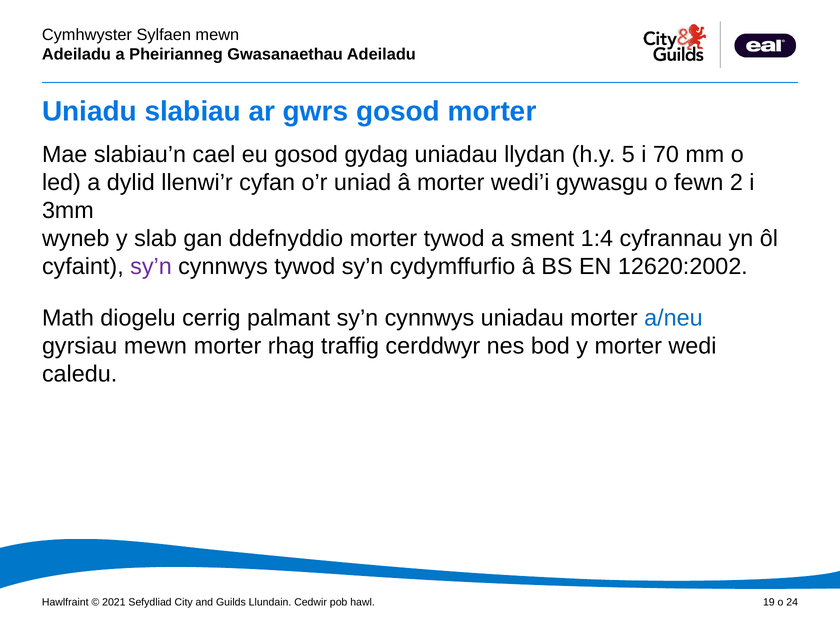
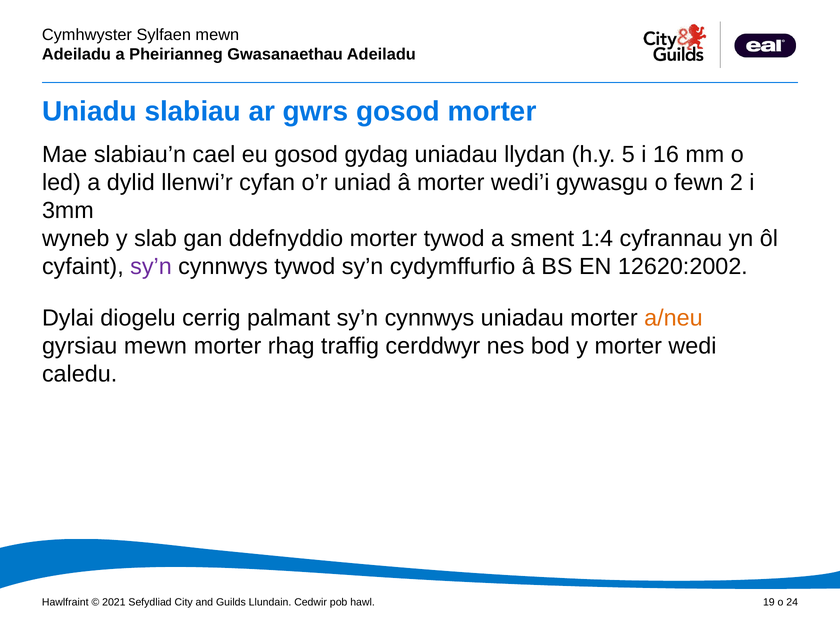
70: 70 -> 16
Math: Math -> Dylai
a/neu colour: blue -> orange
